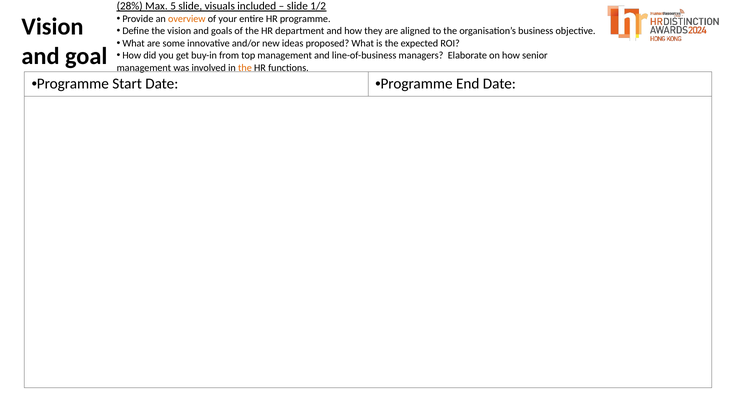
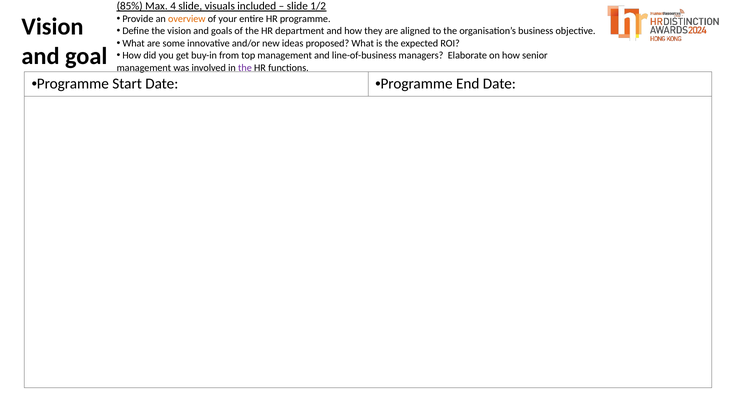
28%: 28% -> 85%
5: 5 -> 4
the at (245, 68) colour: orange -> purple
